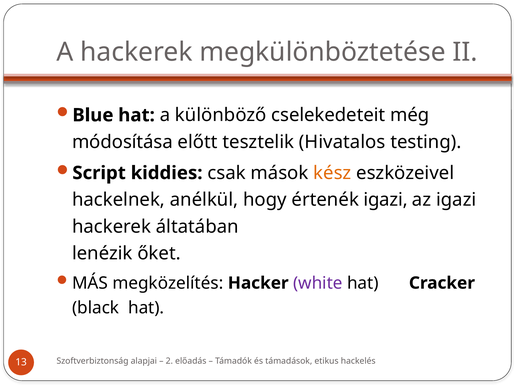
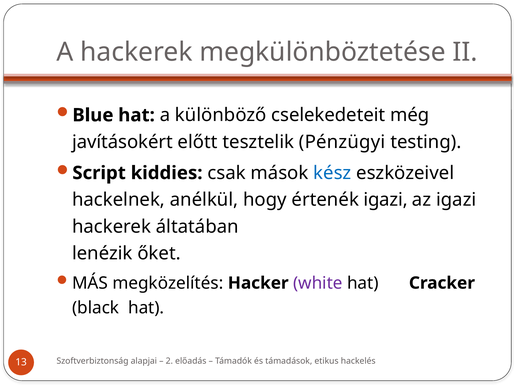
módosítása: módosítása -> javításokért
Hivatalos: Hivatalos -> Pénzügyi
kész colour: orange -> blue
